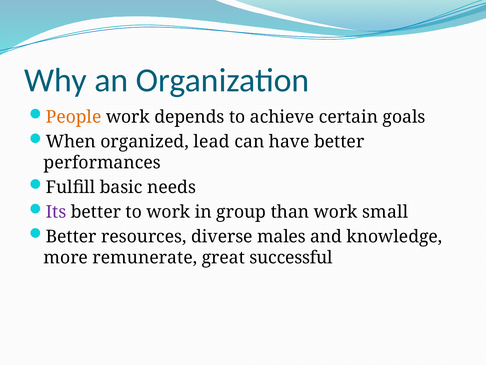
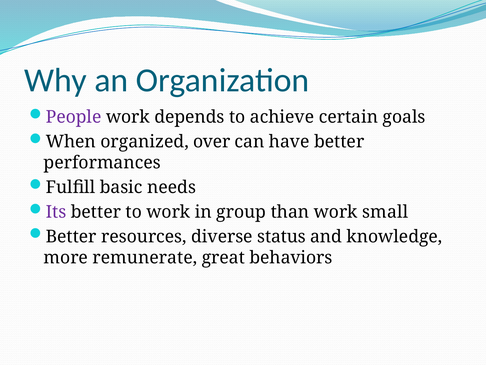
People colour: orange -> purple
lead: lead -> over
males: males -> status
successful: successful -> behaviors
